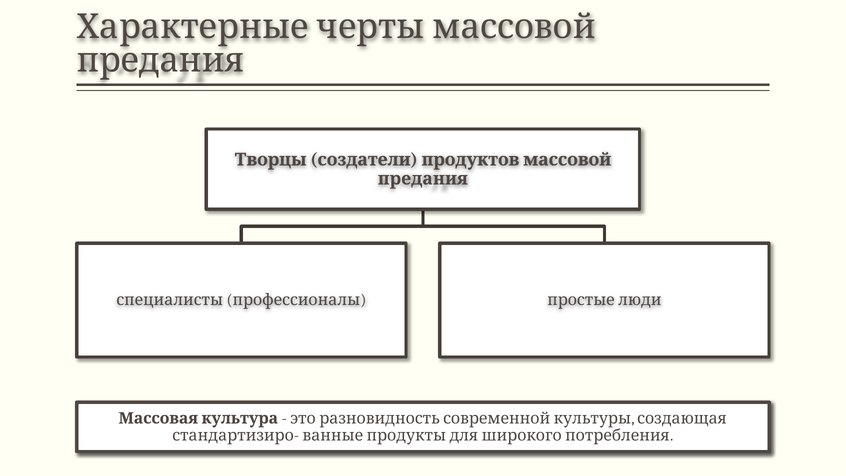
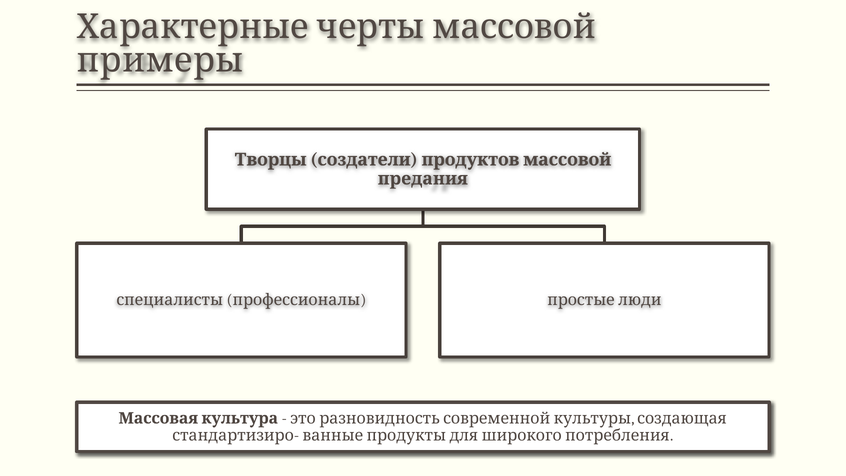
предания at (160, 60): предания -> примеры
